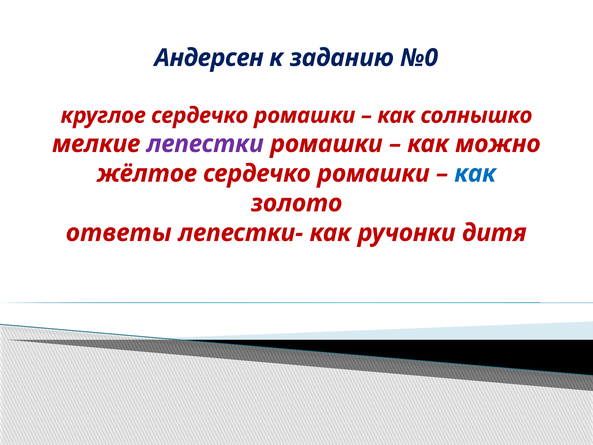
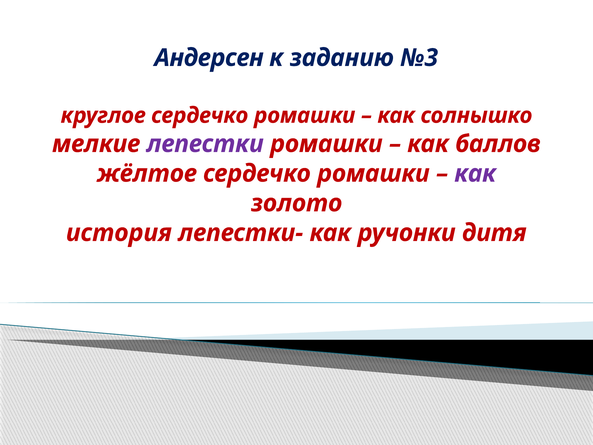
№0: №0 -> №3
можно: можно -> баллов
как at (475, 173) colour: blue -> purple
ответы: ответы -> история
